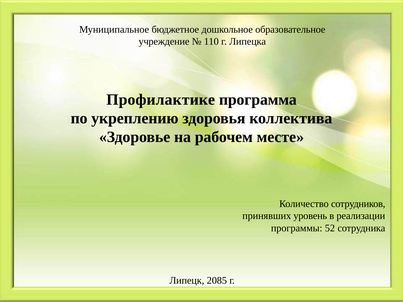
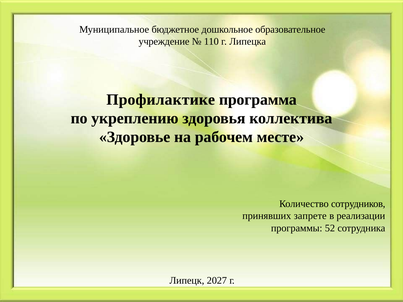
уровень: уровень -> запрете
2085: 2085 -> 2027
